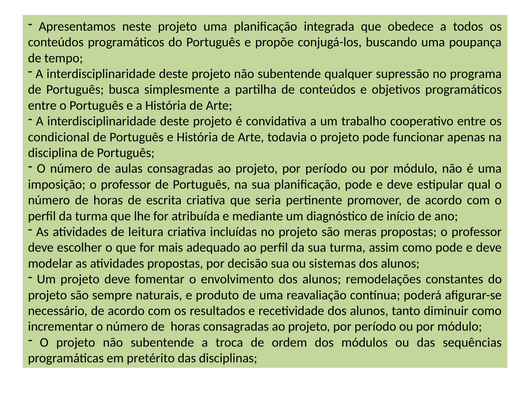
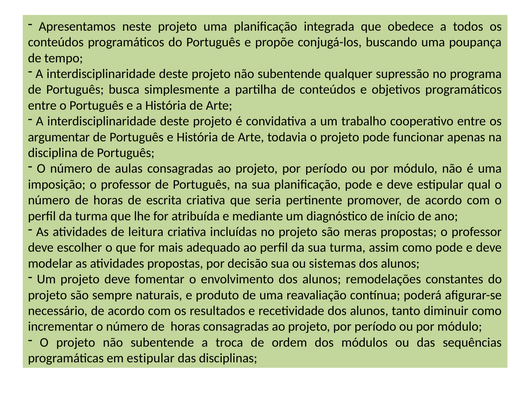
condicional: condicional -> argumentar
em pretérito: pretérito -> estipular
